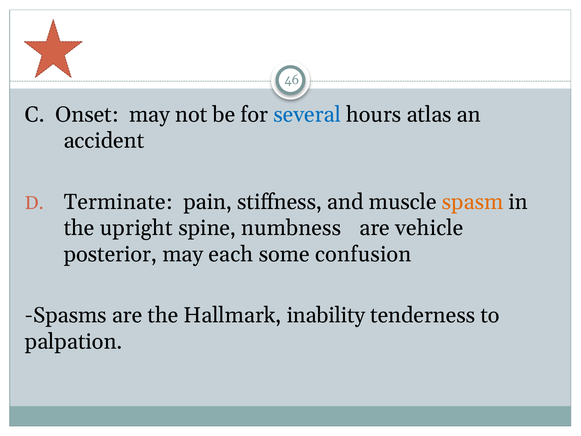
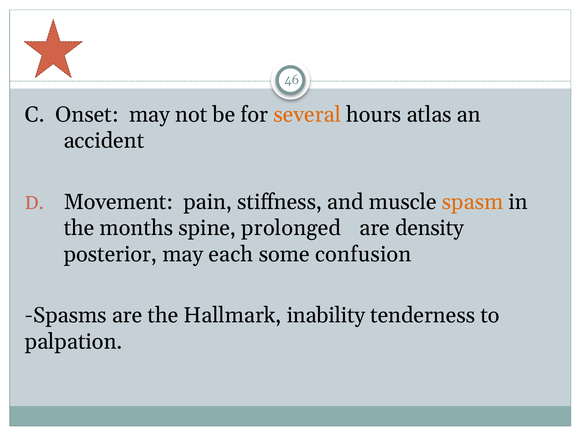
several colour: blue -> orange
Terminate: Terminate -> Movement
upright: upright -> months
numbness: numbness -> prolonged
vehicle: vehicle -> density
